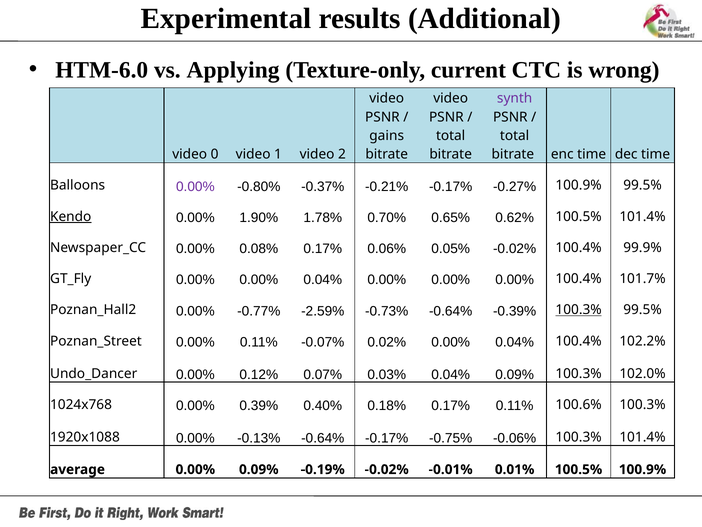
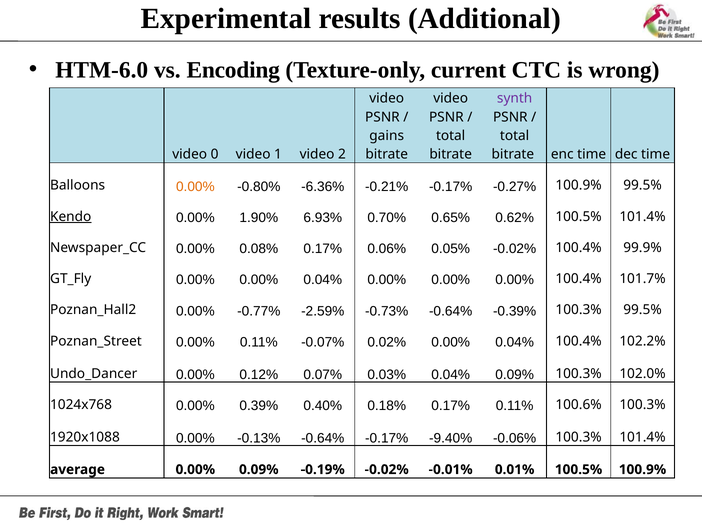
Applying: Applying -> Encoding
0.00% at (195, 186) colour: purple -> orange
-0.37%: -0.37% -> -6.36%
1.78%: 1.78% -> 6.93%
100.3% at (579, 310) underline: present -> none
-0.75%: -0.75% -> -9.40%
